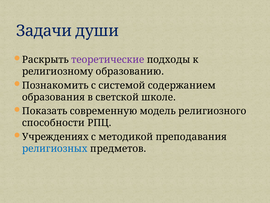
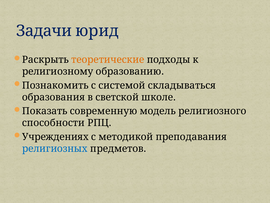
души: души -> юрид
теоретические colour: purple -> orange
содержанием: содержанием -> складываться
